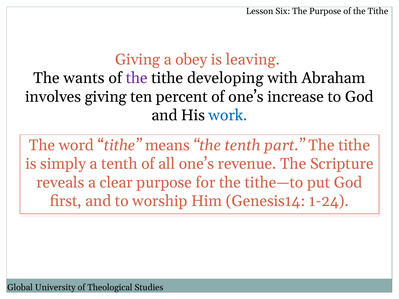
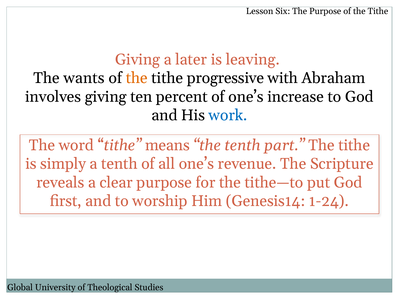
obey: obey -> later
the at (137, 78) colour: purple -> orange
developing: developing -> progressive
